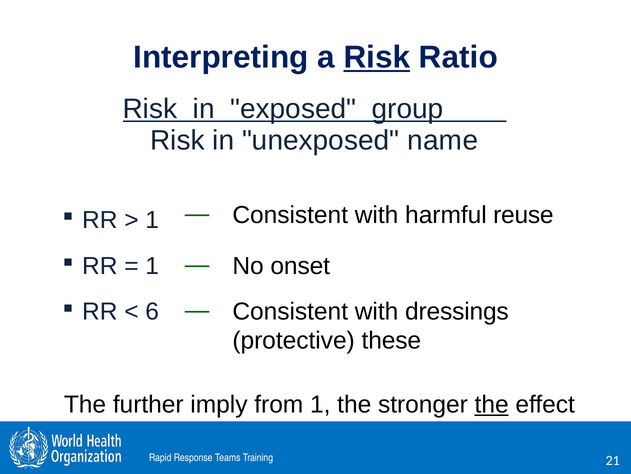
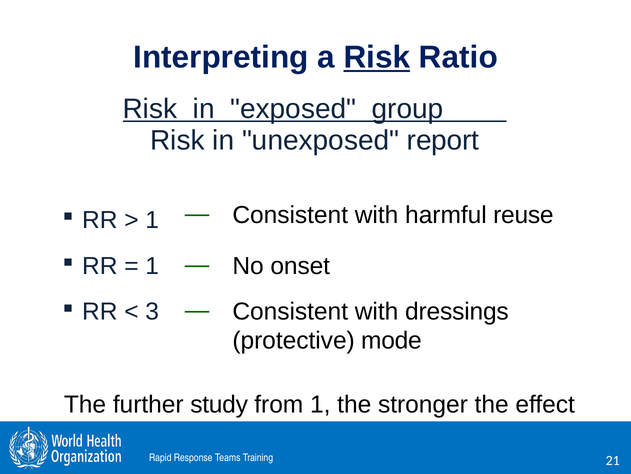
name: name -> report
6: 6 -> 3
these: these -> mode
imply: imply -> study
the at (492, 404) underline: present -> none
